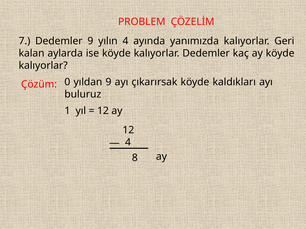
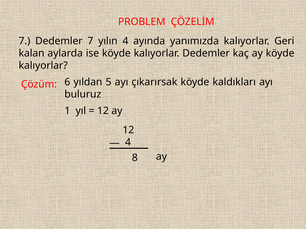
Dedemler 9: 9 -> 7
0: 0 -> 6
yıldan 9: 9 -> 5
